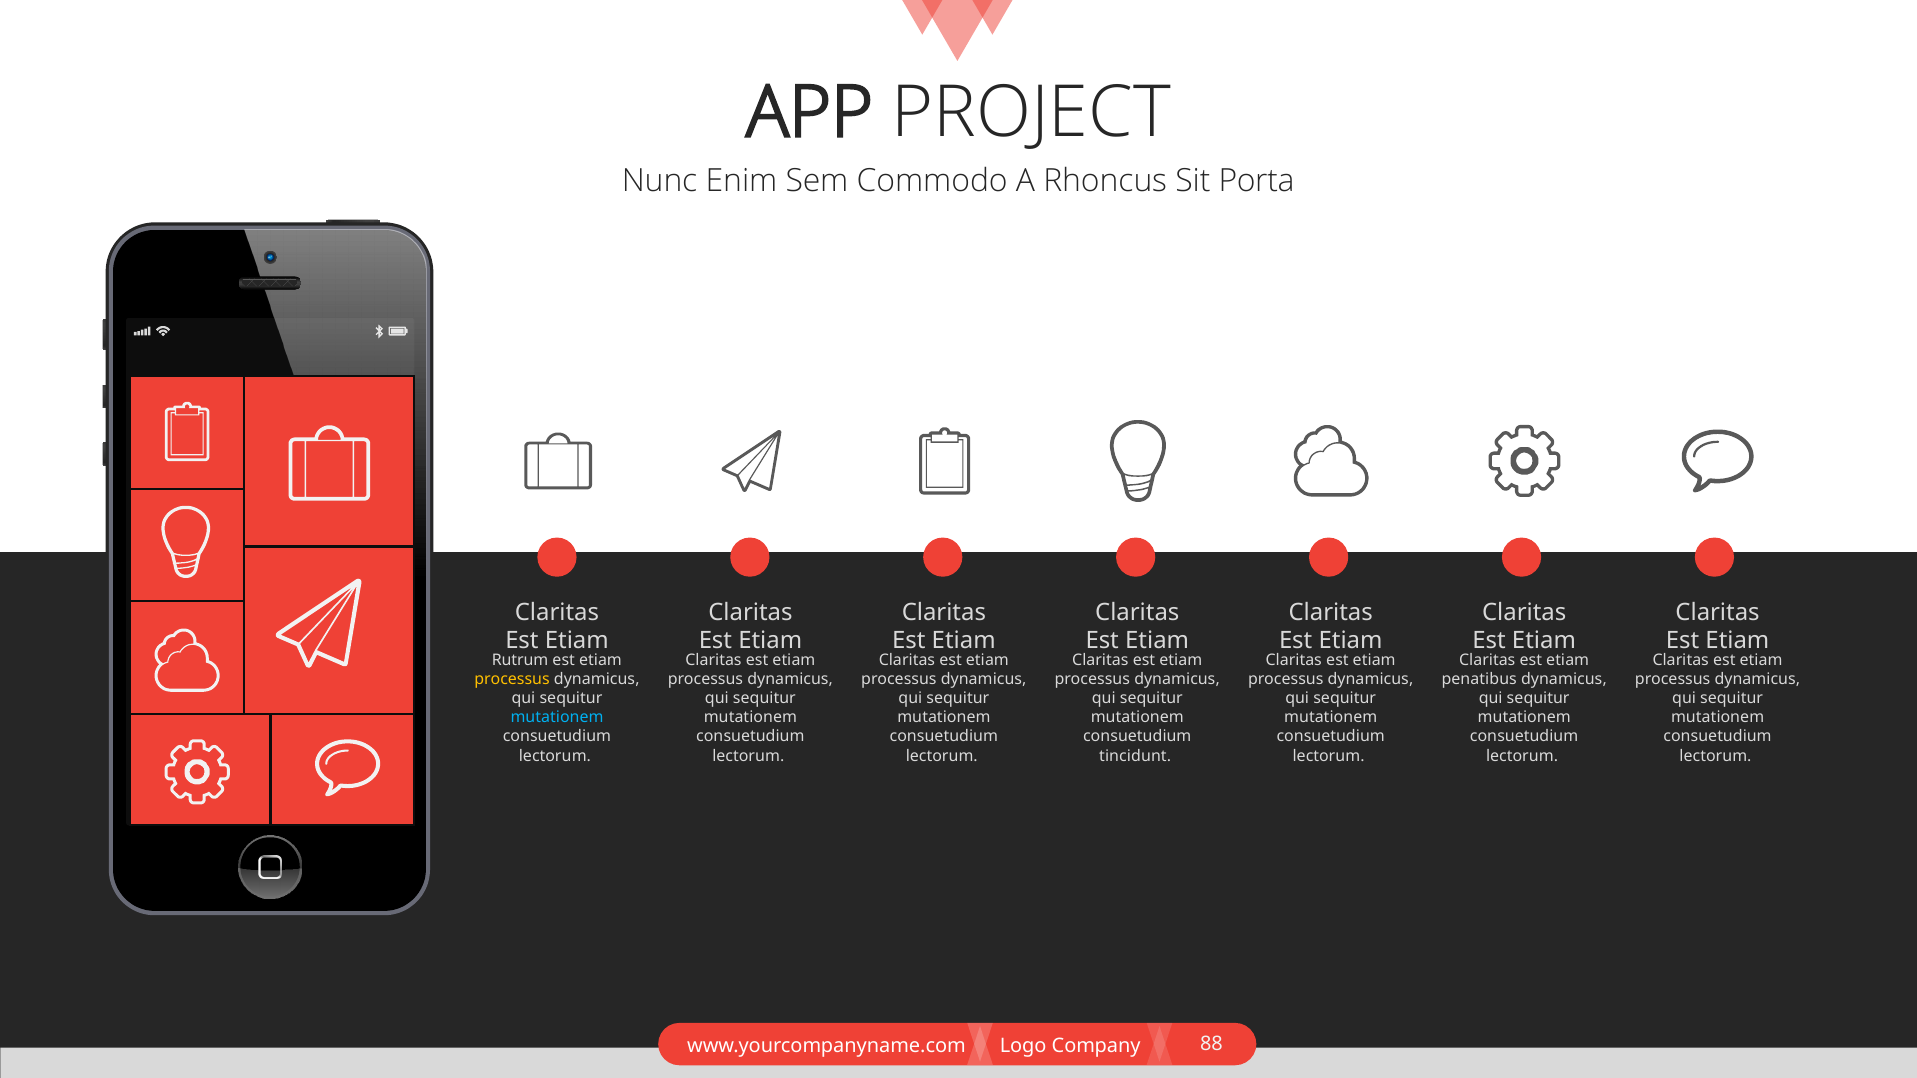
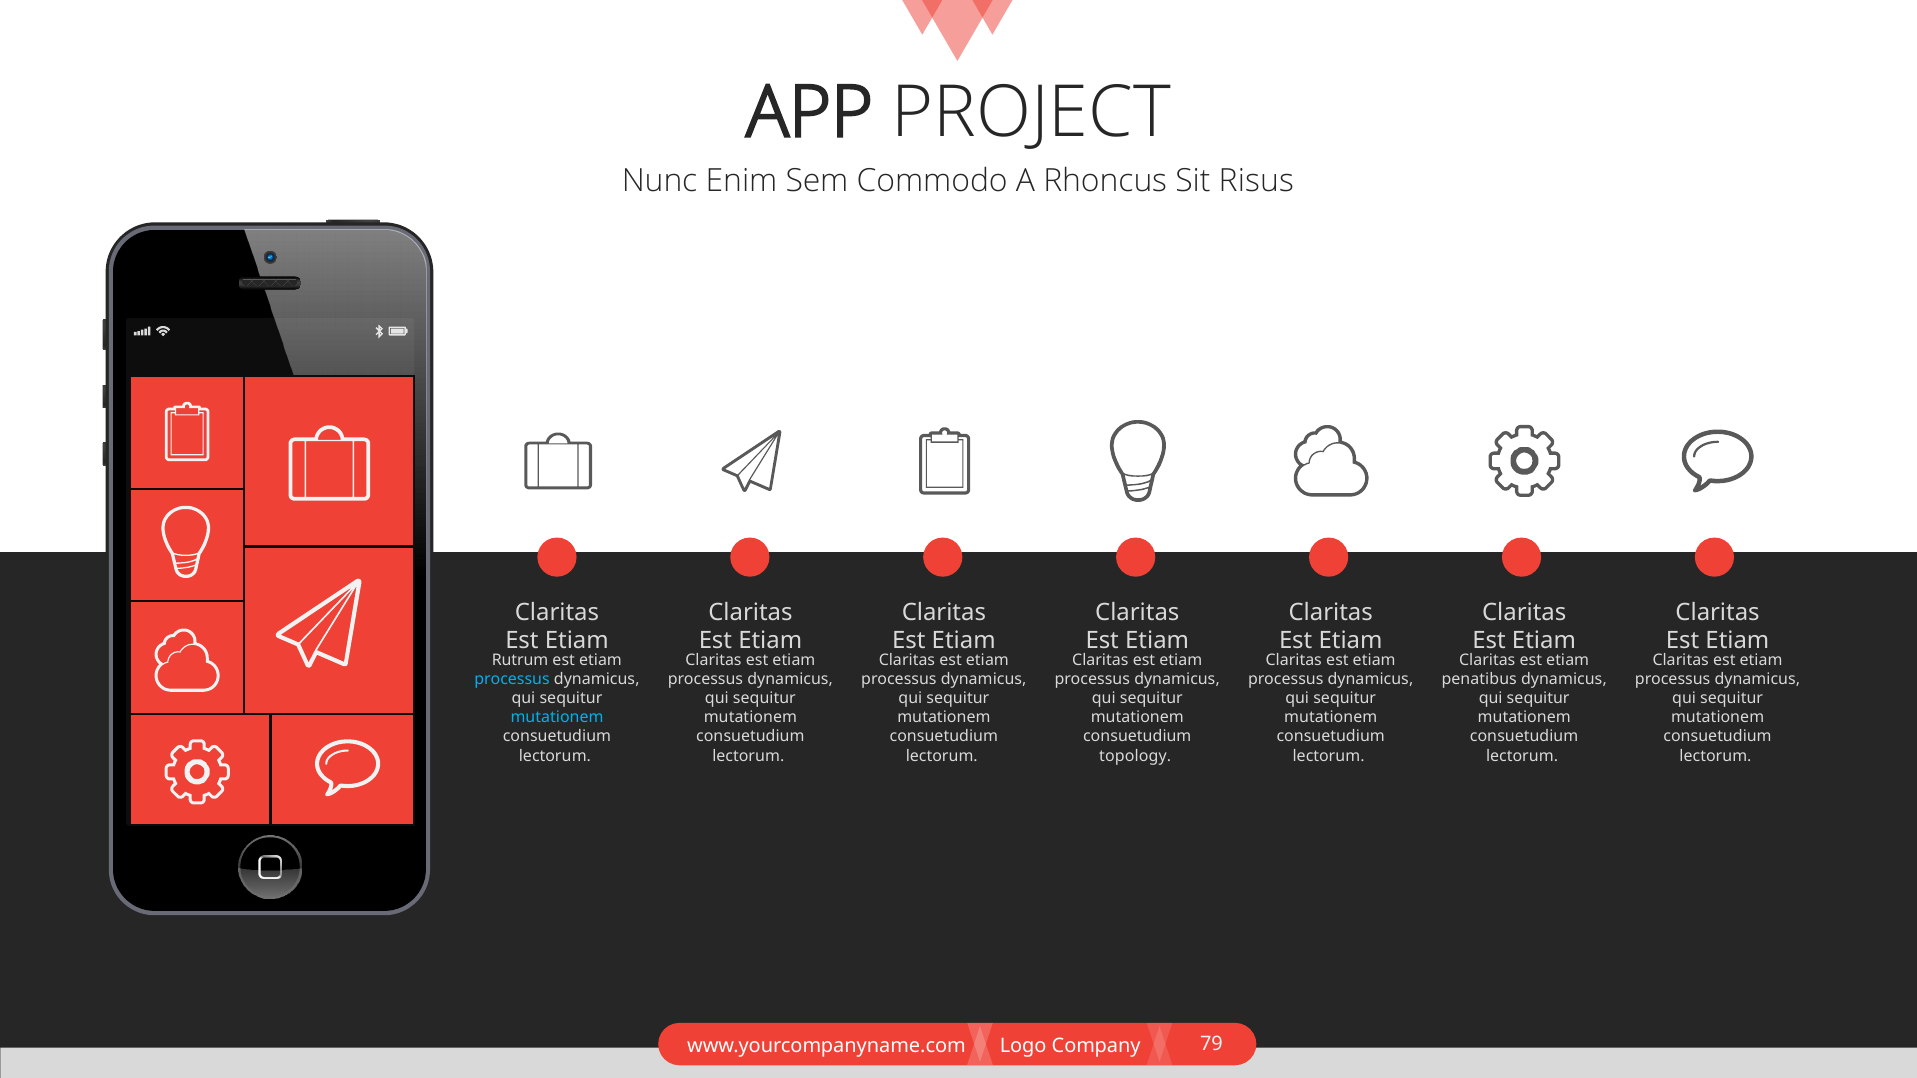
Porta: Porta -> Risus
processus at (512, 680) colour: yellow -> light blue
tincidunt: tincidunt -> topology
88: 88 -> 79
